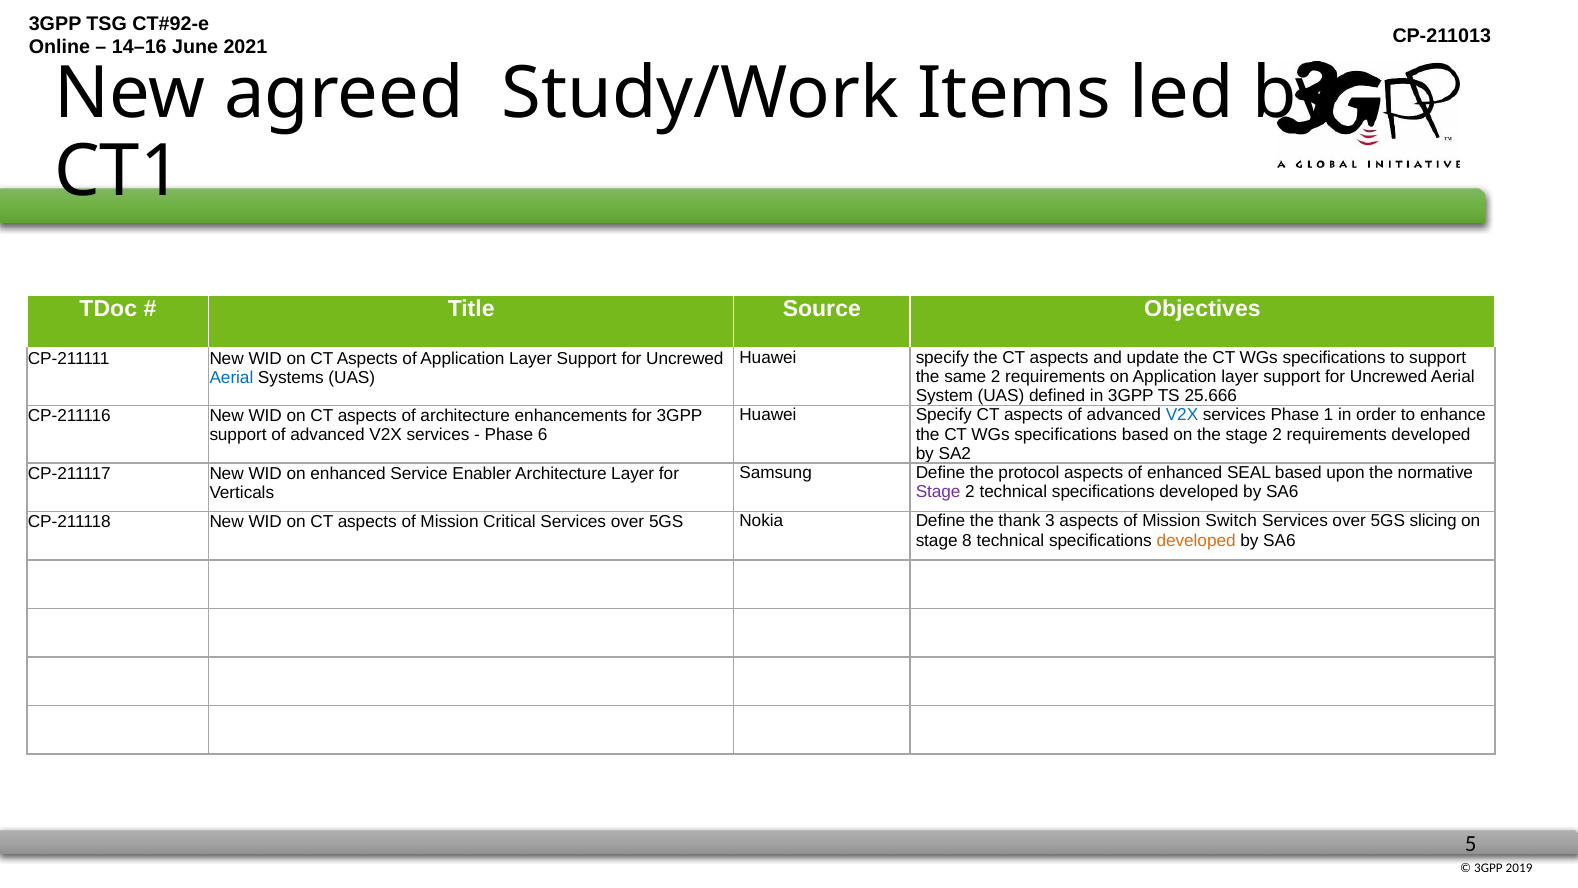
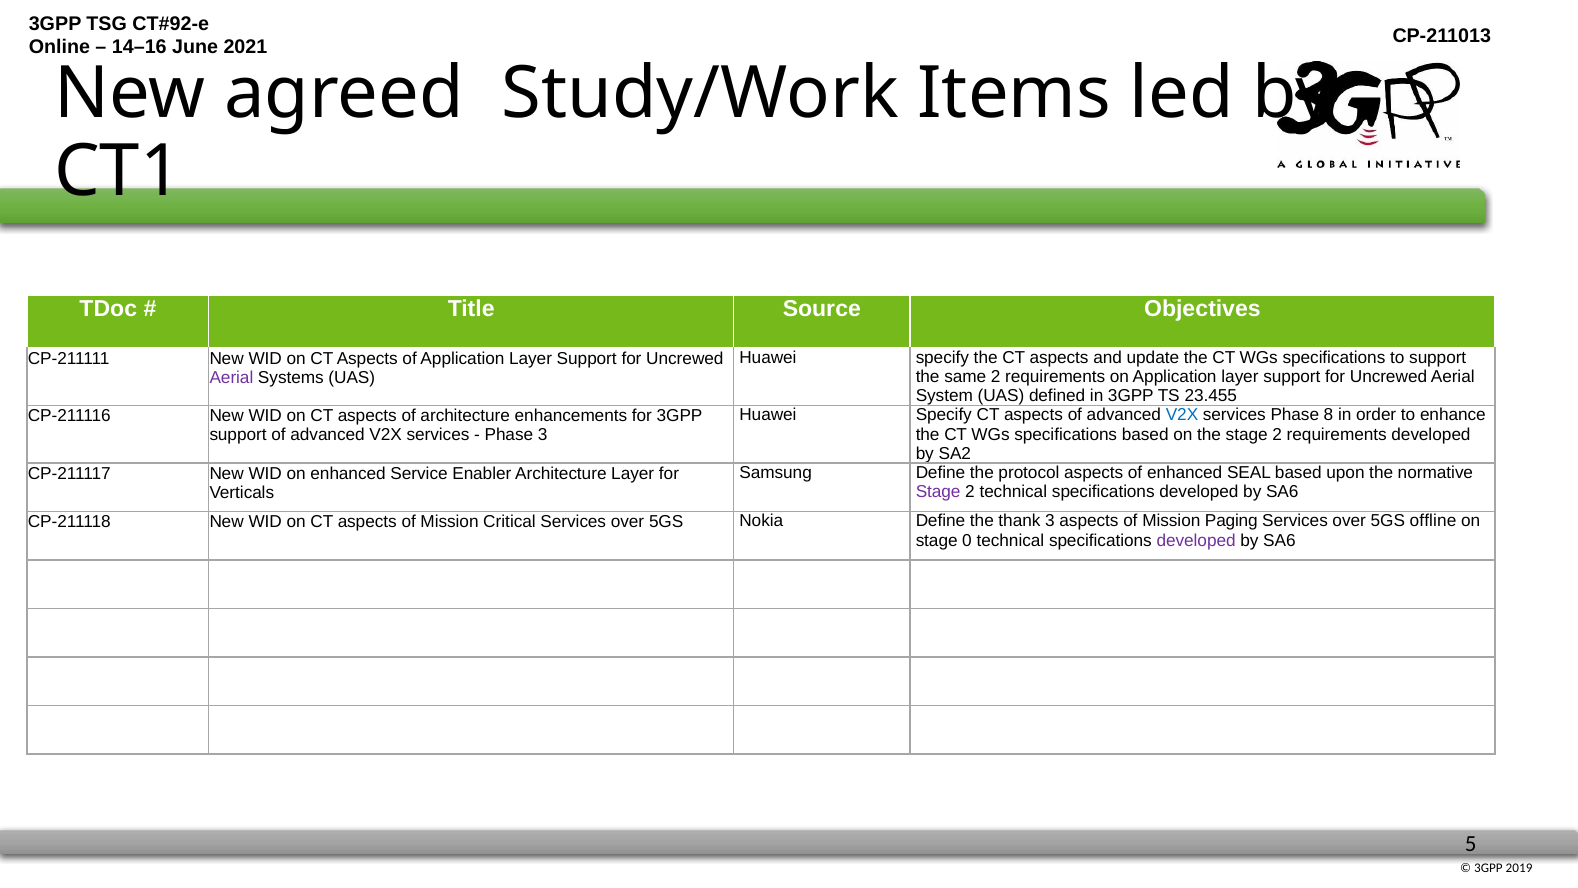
Aerial at (231, 377) colour: blue -> purple
25.666: 25.666 -> 23.455
1: 1 -> 8
Phase 6: 6 -> 3
Switch: Switch -> Paging
slicing: slicing -> offline
8: 8 -> 0
developed at (1196, 540) colour: orange -> purple
